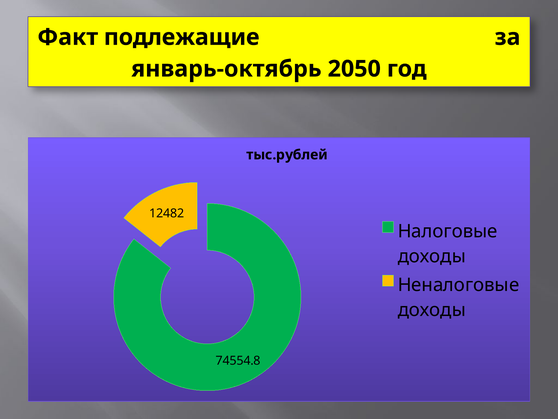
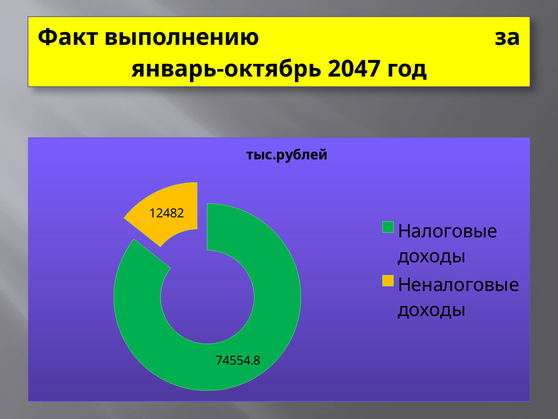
подлежащие: подлежащие -> выполнению
2050: 2050 -> 2047
